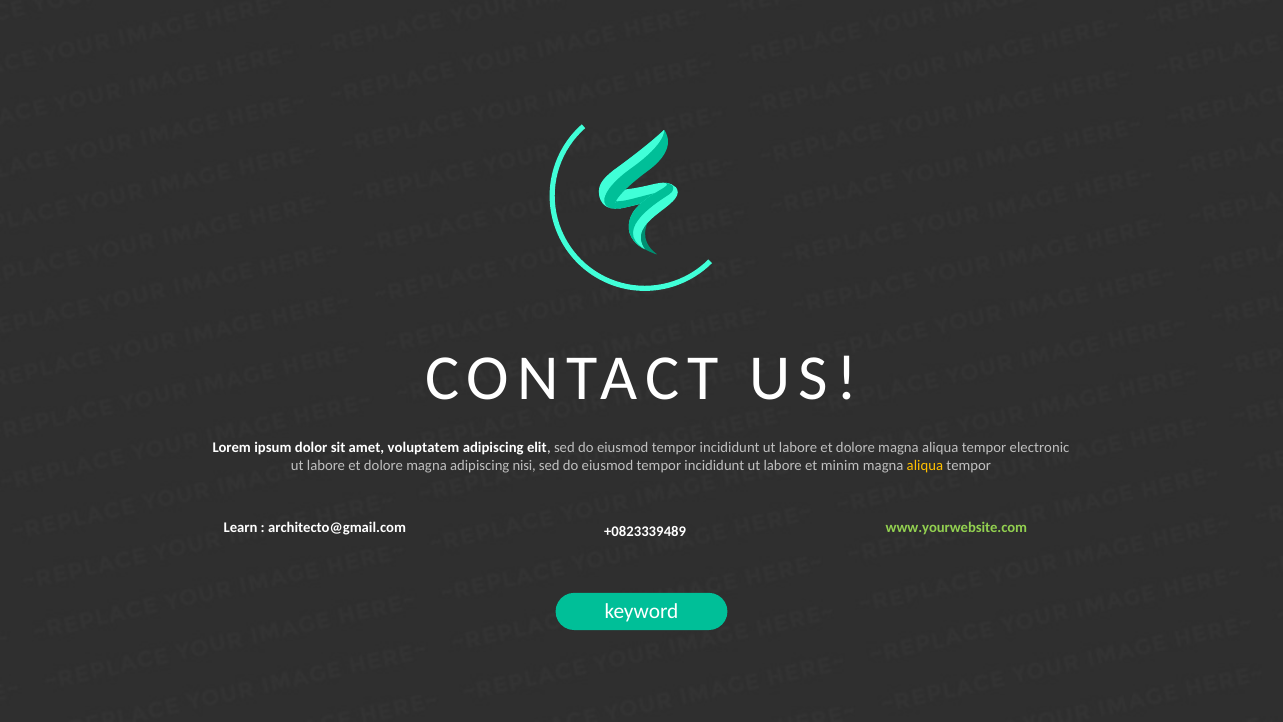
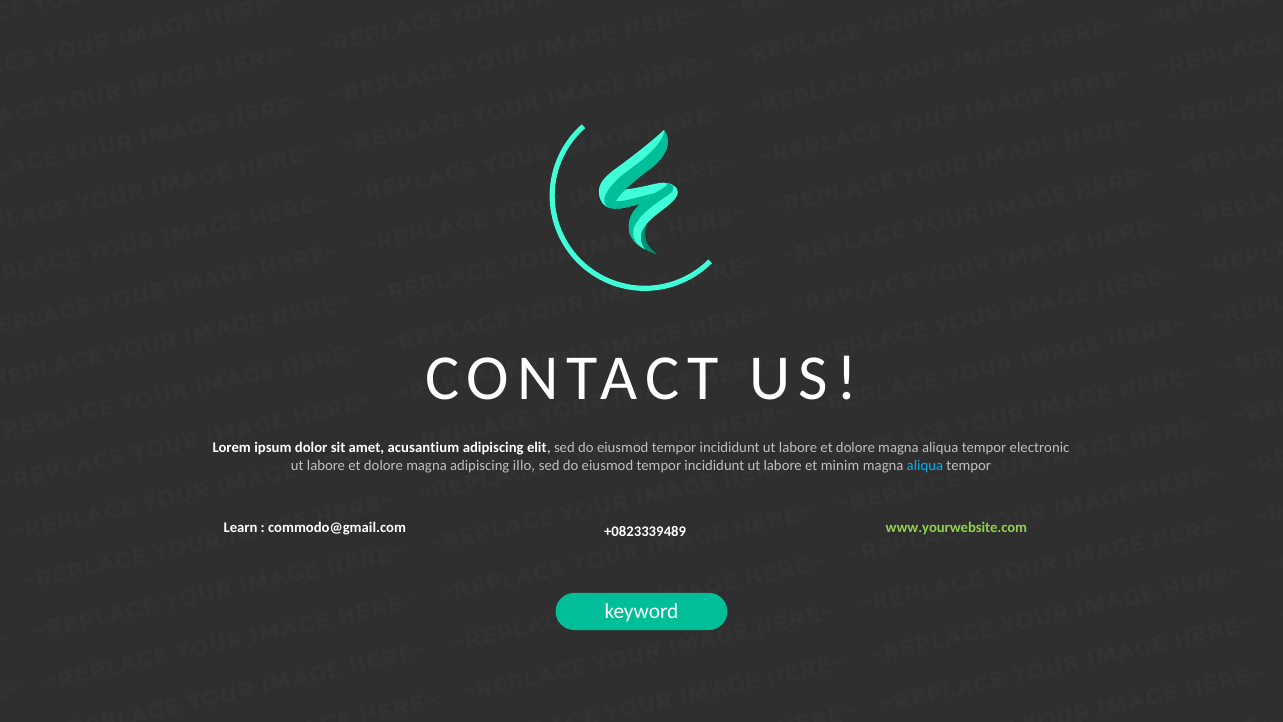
voluptatem: voluptatem -> acusantium
nisi: nisi -> illo
aliqua at (925, 465) colour: yellow -> light blue
architecto@gmail.com: architecto@gmail.com -> commodo@gmail.com
